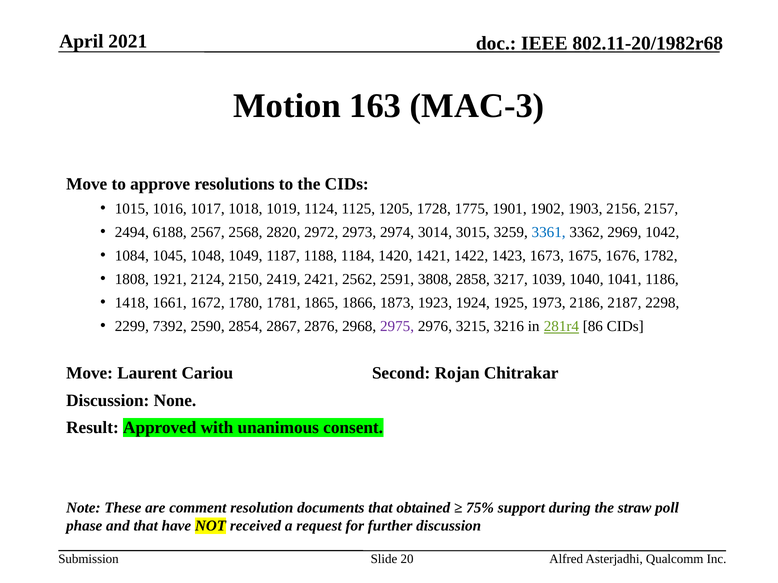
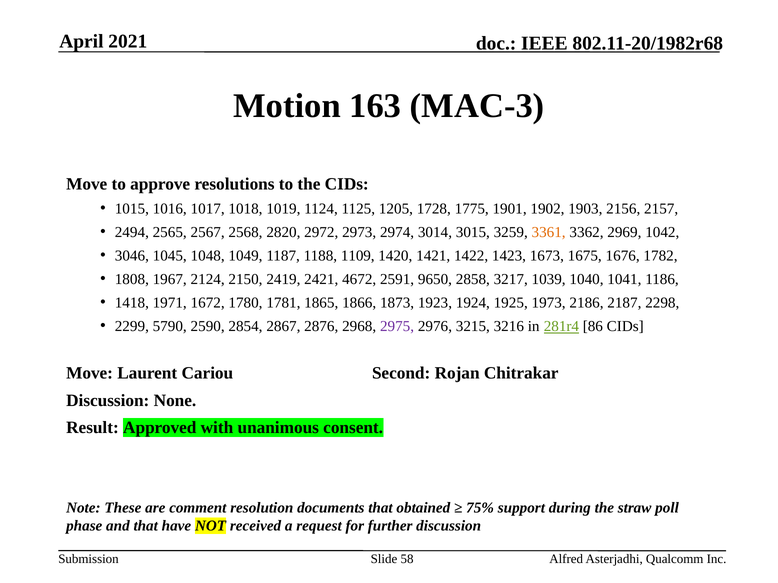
6188: 6188 -> 2565
3361 colour: blue -> orange
1084: 1084 -> 3046
1184: 1184 -> 1109
1921: 1921 -> 1967
2562: 2562 -> 4672
3808: 3808 -> 9650
1661: 1661 -> 1971
7392: 7392 -> 5790
20: 20 -> 58
